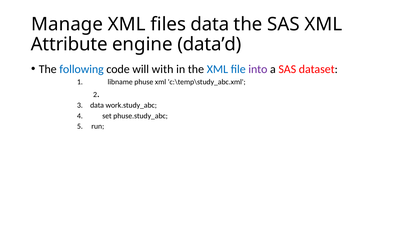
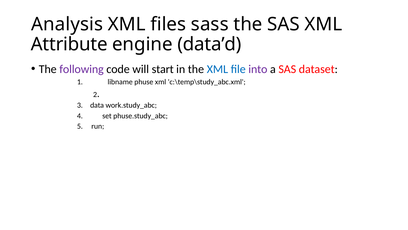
Manage: Manage -> Analysis
files data: data -> sass
following colour: blue -> purple
with: with -> start
